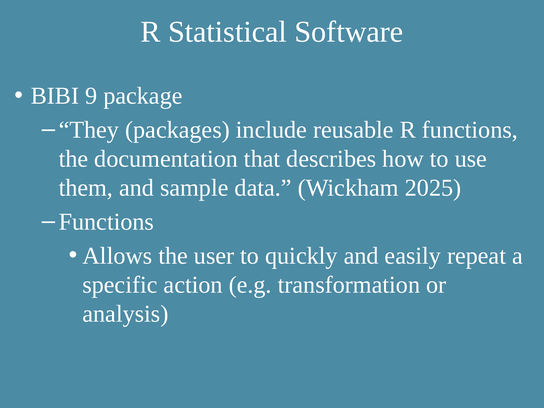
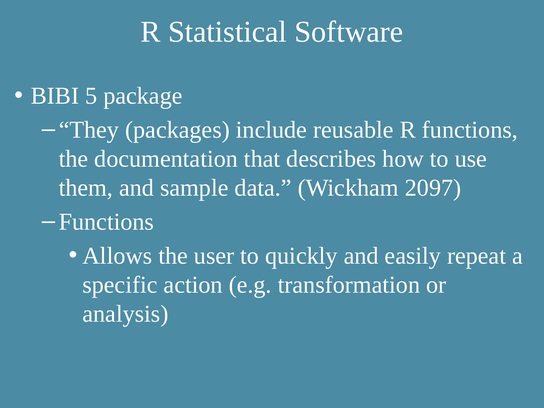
9: 9 -> 5
2025: 2025 -> 2097
